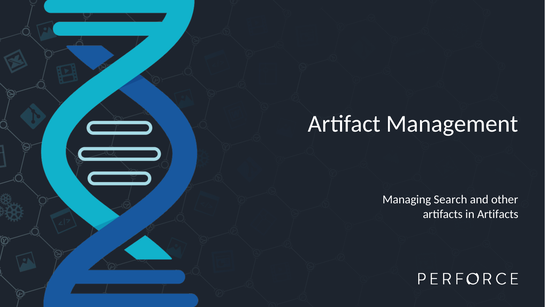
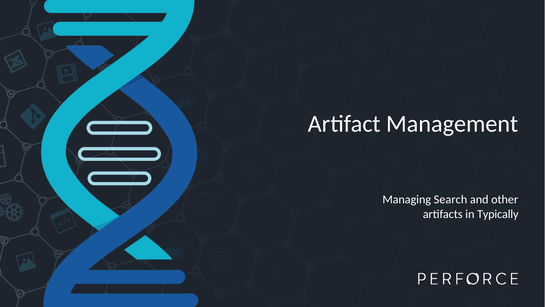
in Artifacts: Artifacts -> Typically
